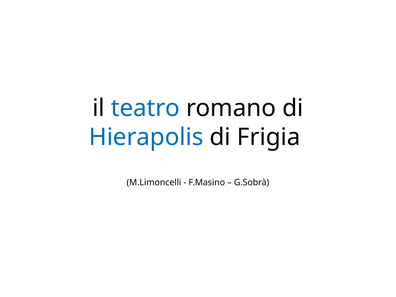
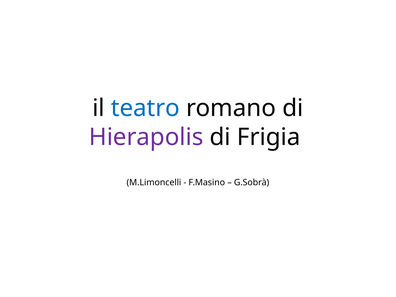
Hierapolis colour: blue -> purple
